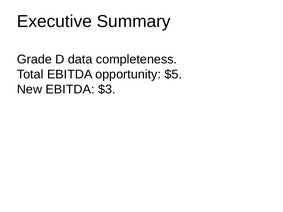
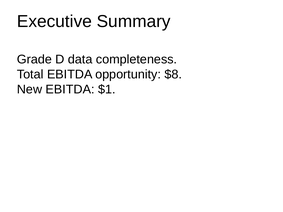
$5: $5 -> $8
$3: $3 -> $1
